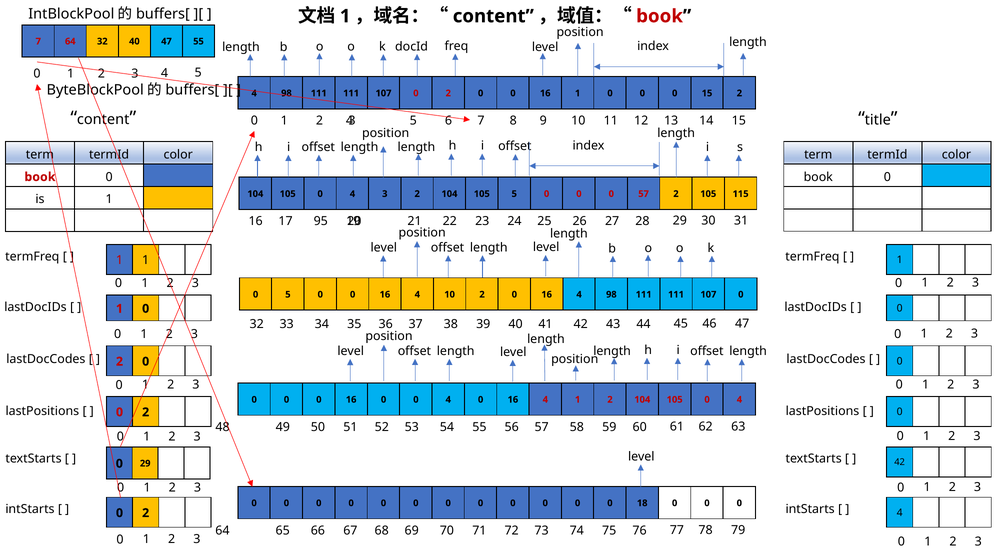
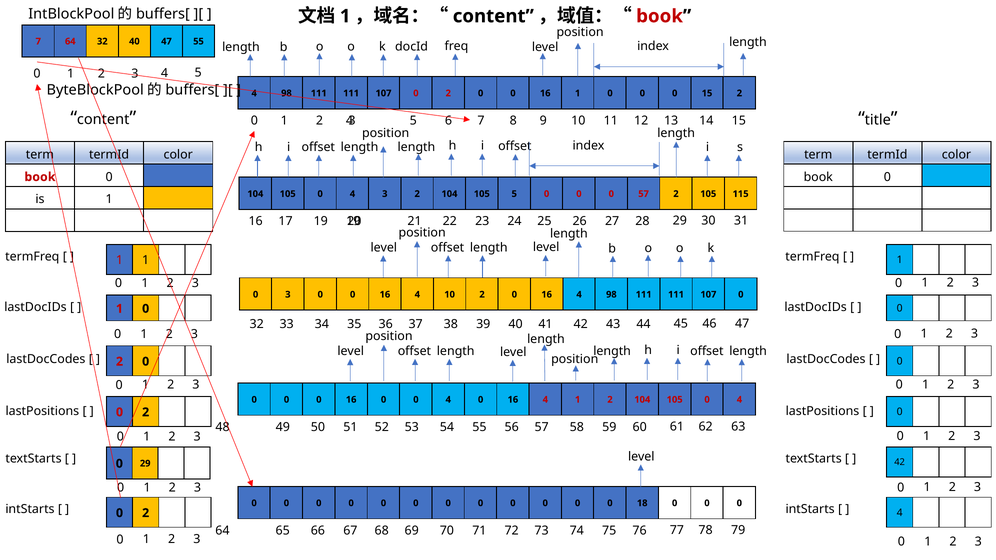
17 95: 95 -> 19
0 5: 5 -> 3
